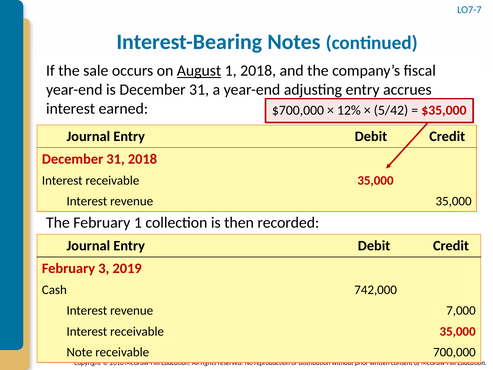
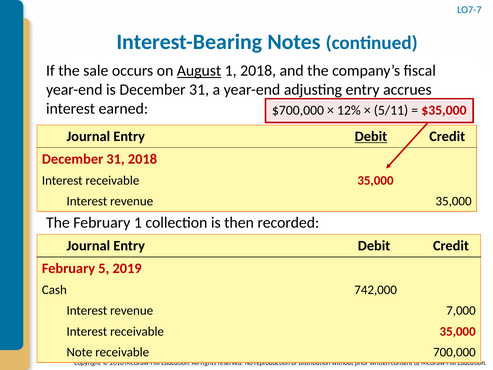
5/42: 5/42 -> 5/11
Debit at (371, 136) underline: none -> present
3: 3 -> 5
